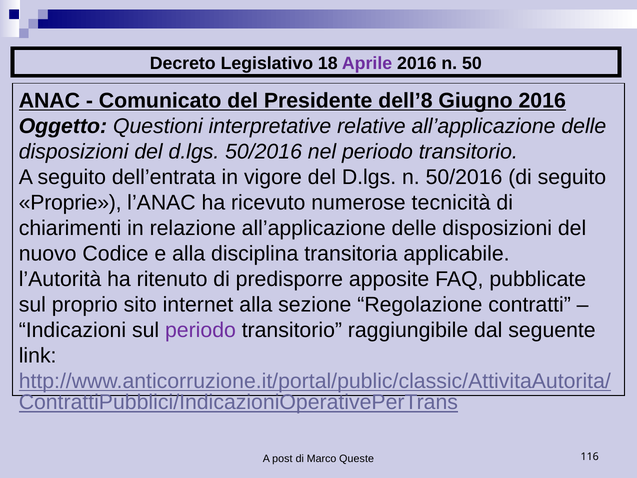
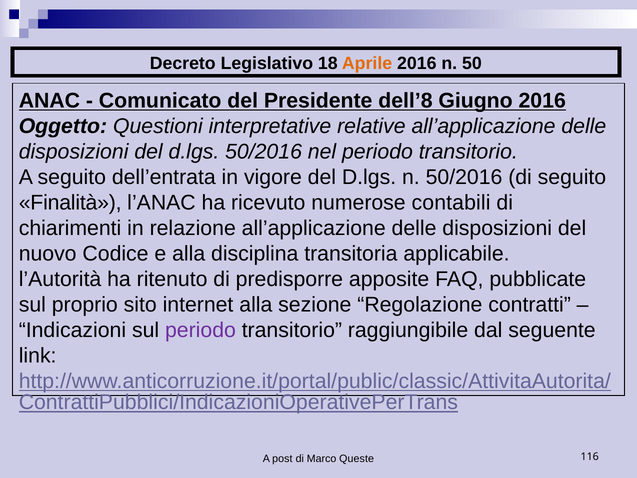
Aprile colour: purple -> orange
Proprie: Proprie -> Finalità
tecnicità: tecnicità -> contabili
